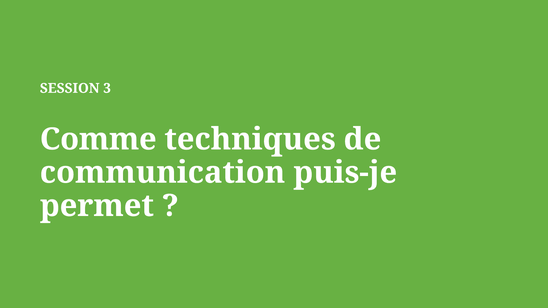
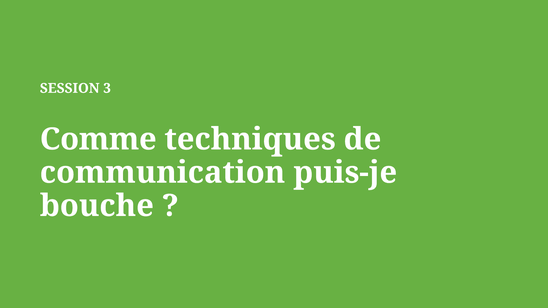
permet: permet -> bouche
